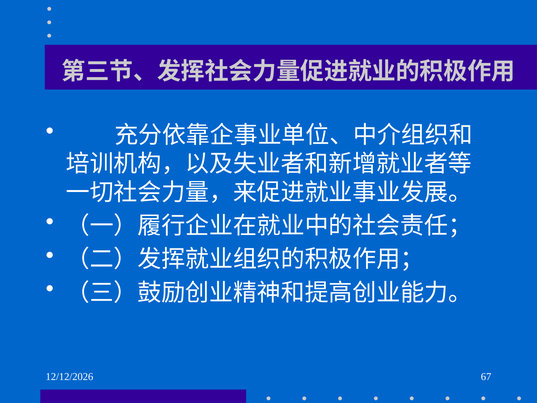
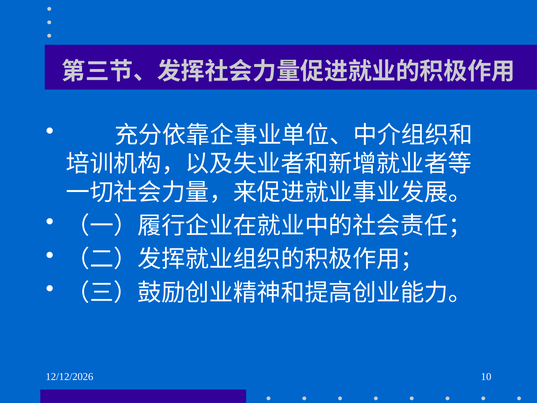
67: 67 -> 10
